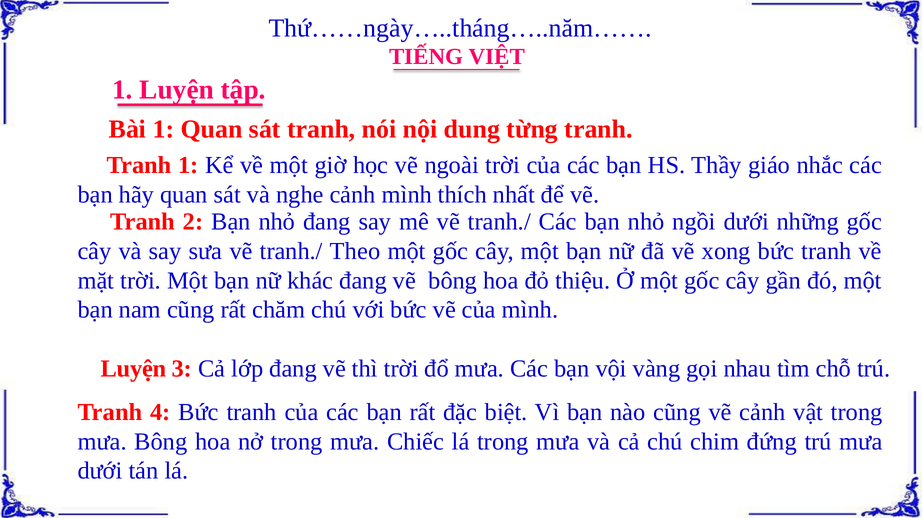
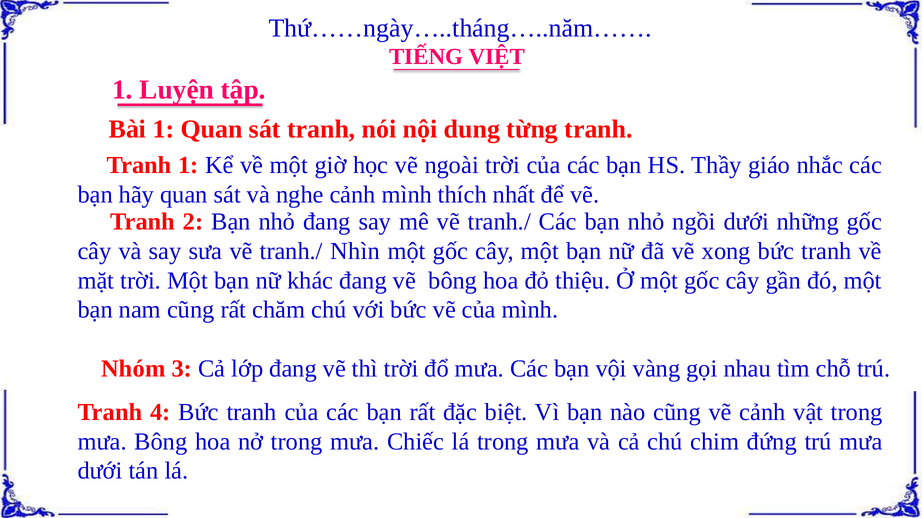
Theo: Theo -> Nhìn
Luyện at (133, 369): Luyện -> Nhóm
